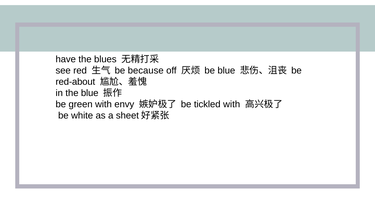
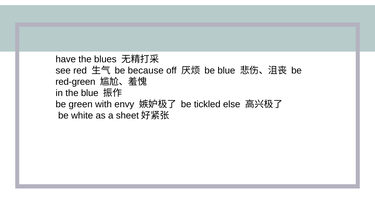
red-about: red-about -> red-green
tickled with: with -> else
